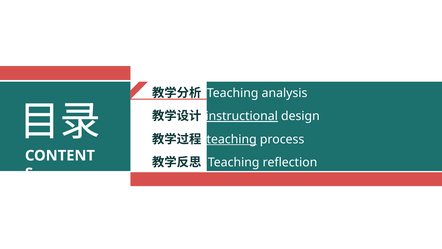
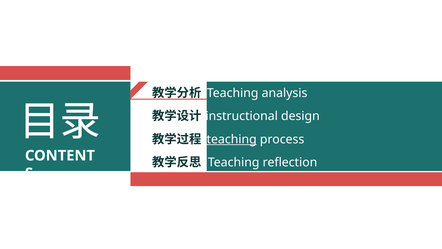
instructional underline: present -> none
